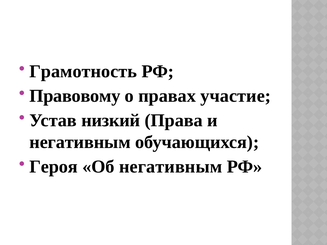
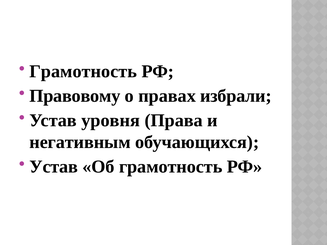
участие: участие -> избрали
низкий: низкий -> уровня
Героя at (54, 167): Героя -> Устав
Об негативным: негативным -> грамотность
